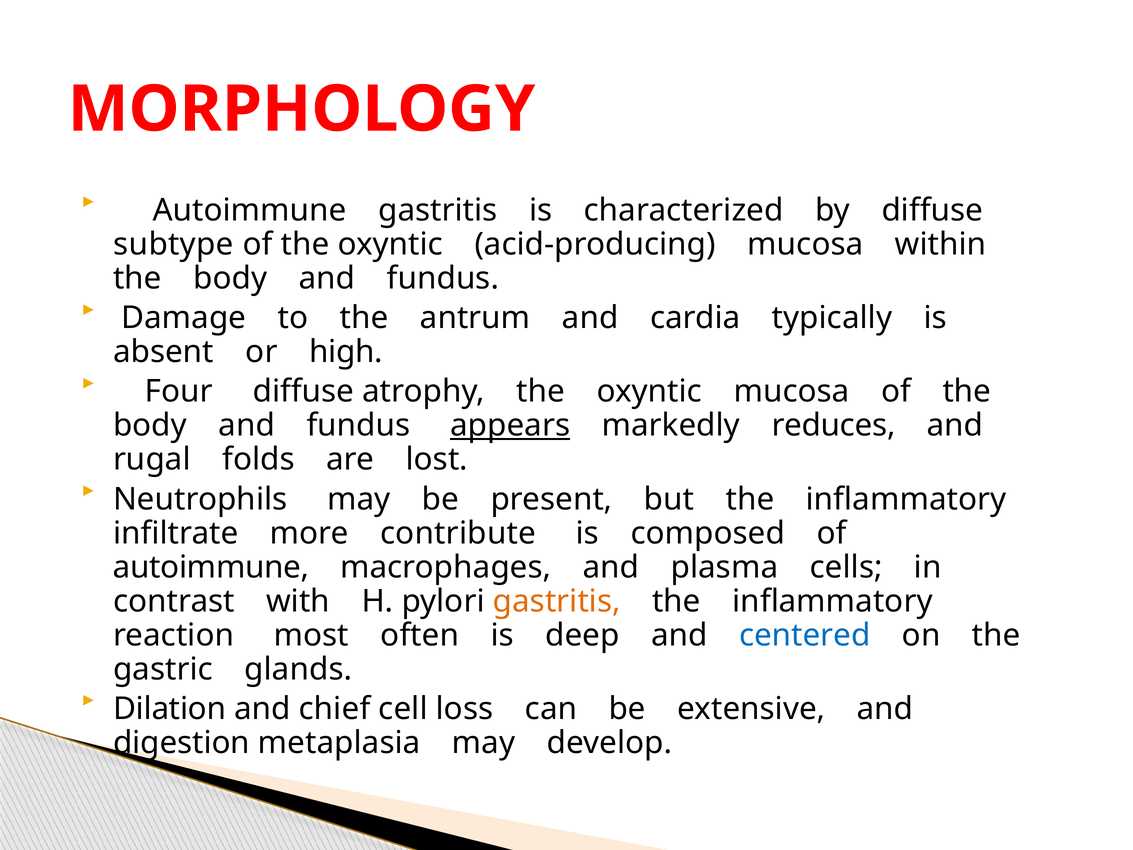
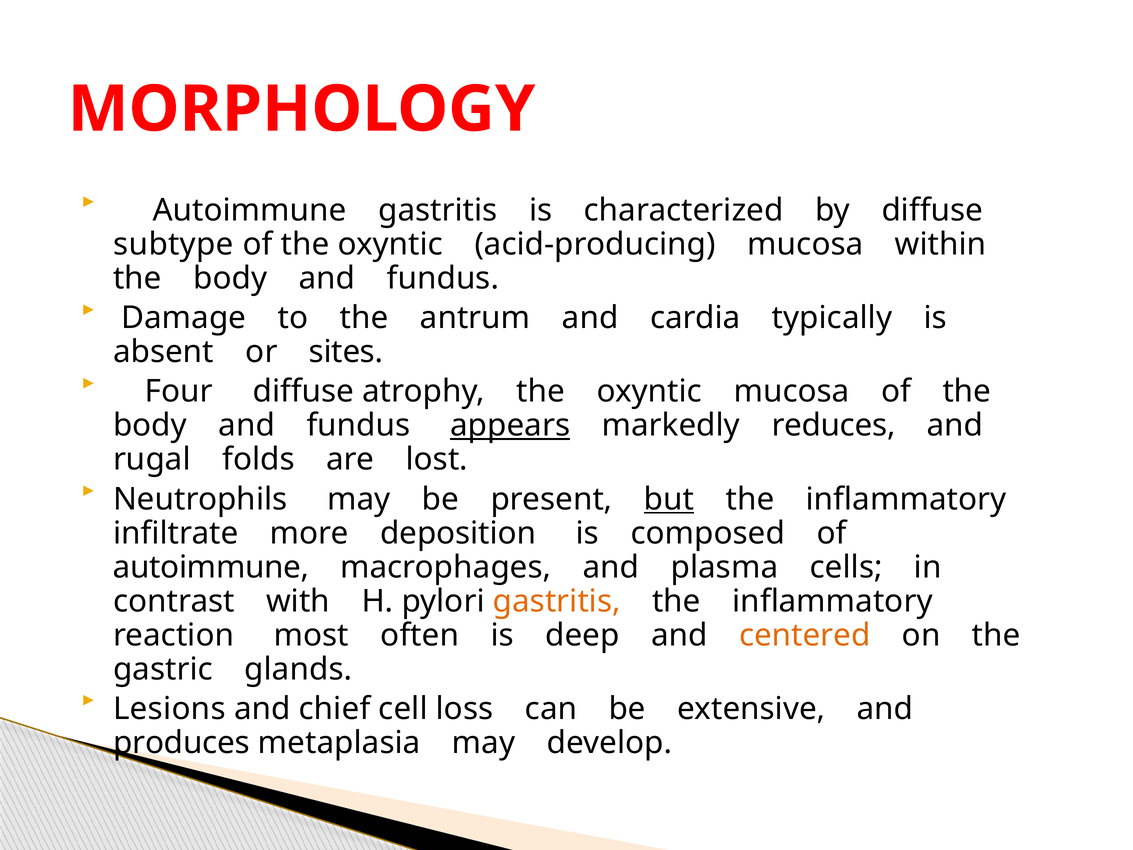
high: high -> sites
but underline: none -> present
contribute: contribute -> deposition
centered colour: blue -> orange
Dilation: Dilation -> Lesions
digestion: digestion -> produces
